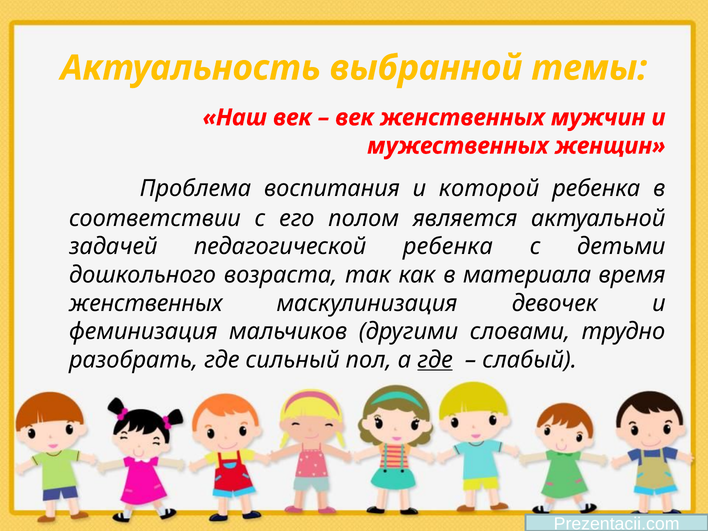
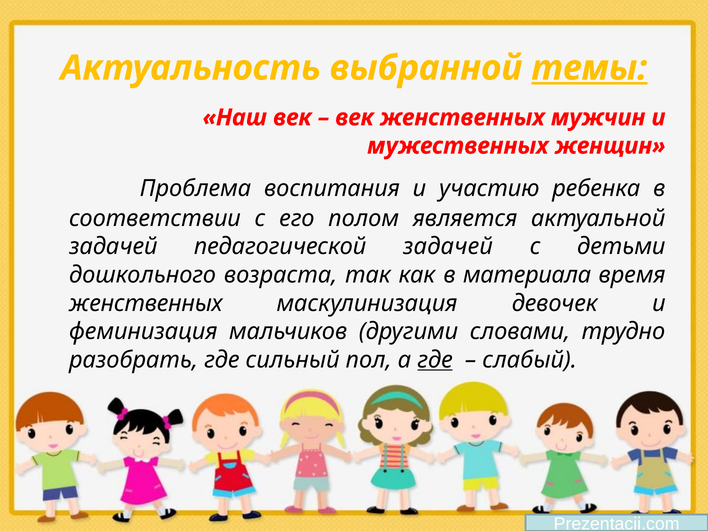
темы underline: none -> present
которой: которой -> участию
педагогической ребенка: ребенка -> задачей
